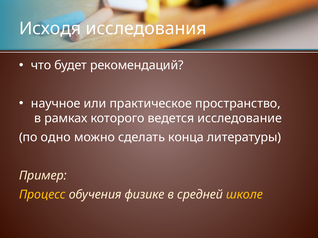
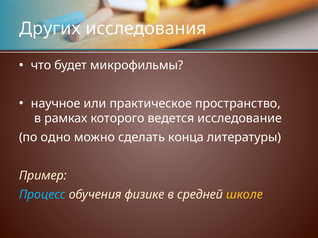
Исходя: Исходя -> Других
рекомендаций: рекомендаций -> микрофильмы
Процесс colour: yellow -> light blue
